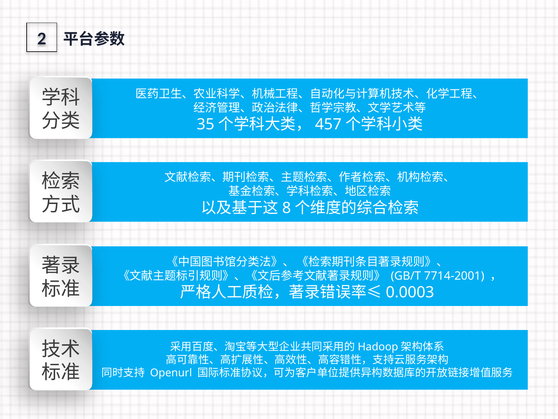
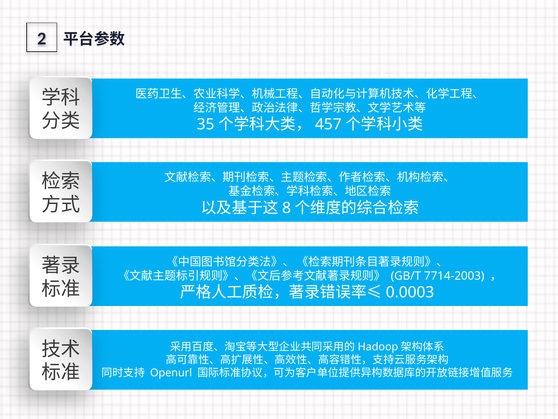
7714-2001: 7714-2001 -> 7714-2003
